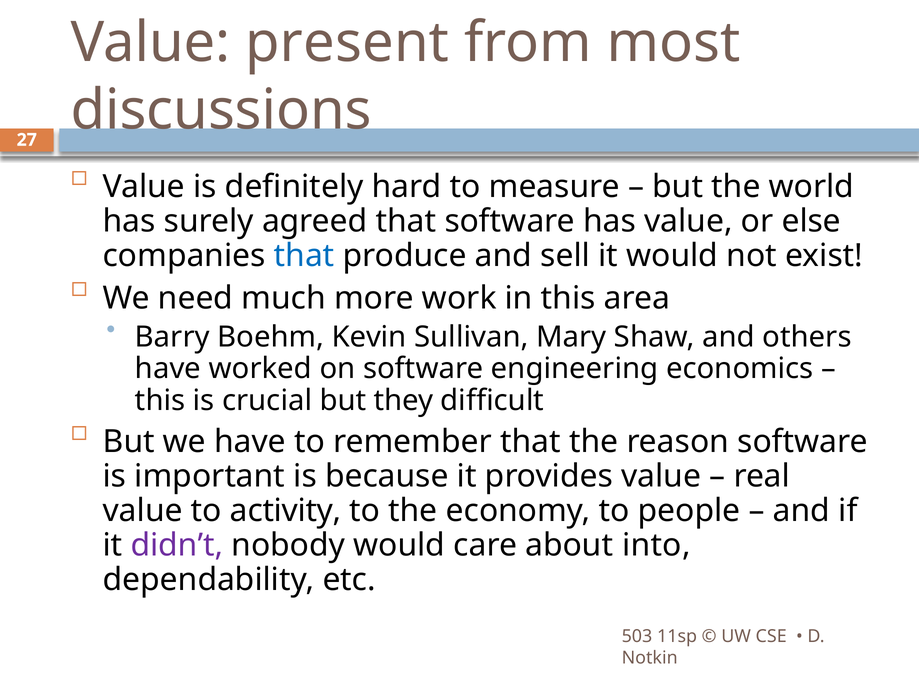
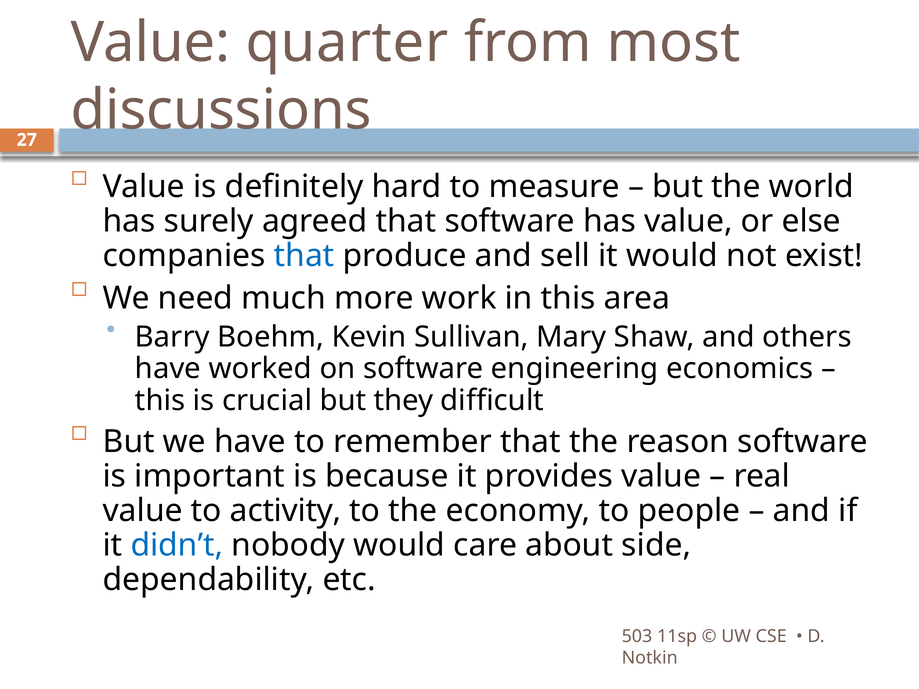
present: present -> quarter
didn’t colour: purple -> blue
into: into -> side
